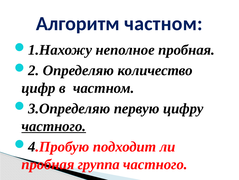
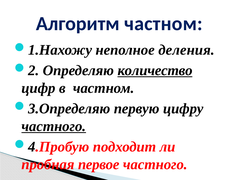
неполное пробная: пробная -> деления
количество underline: none -> present
группа: группа -> первое
